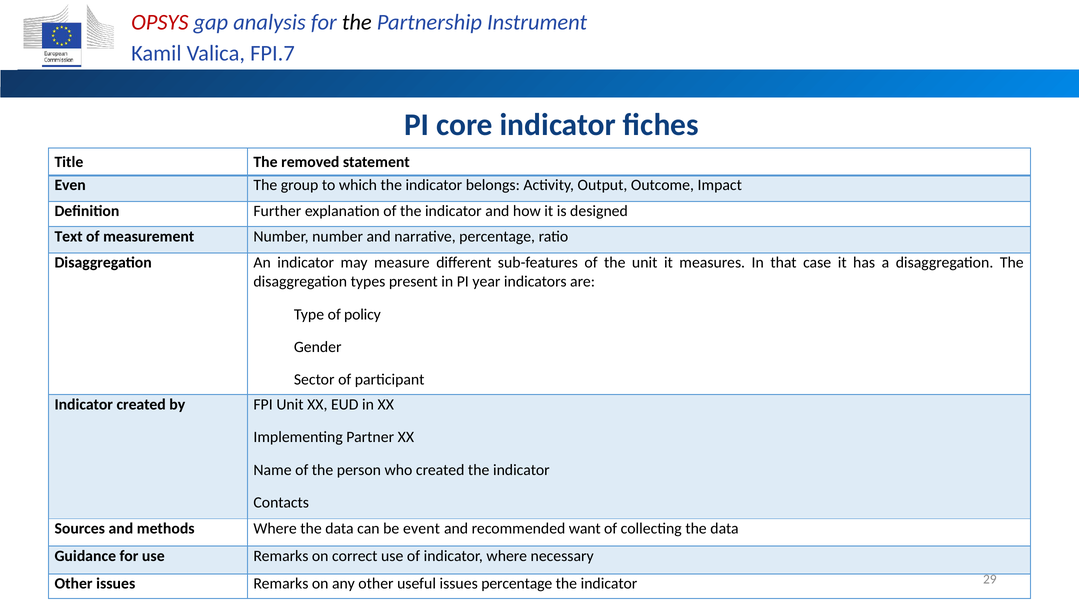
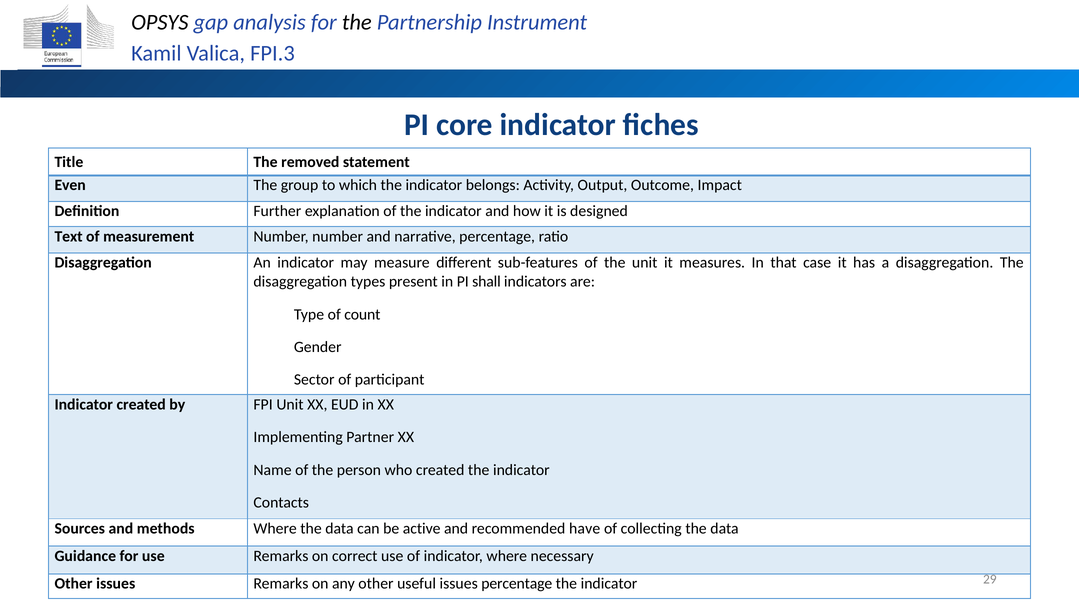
OPSYS colour: red -> black
FPI.7: FPI.7 -> FPI.3
year: year -> shall
policy: policy -> count
event: event -> active
want: want -> have
